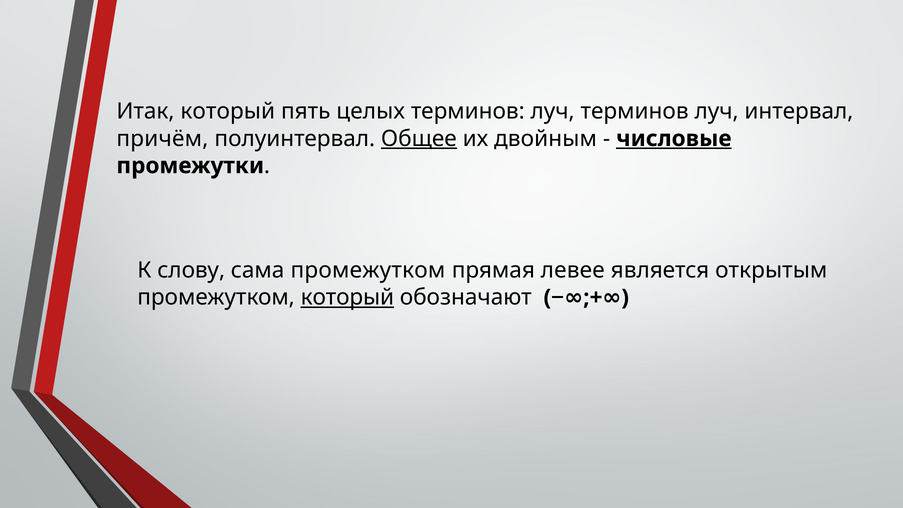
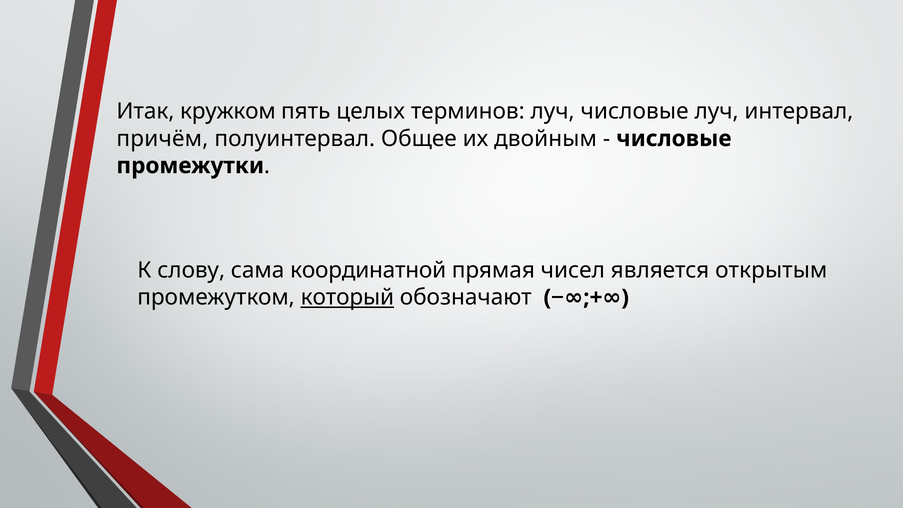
Итак который: который -> кружком
луч терминов: терминов -> числовые
Общее underline: present -> none
числовые at (674, 139) underline: present -> none
сама промежутком: промежутком -> координатной
левее: левее -> чисел
